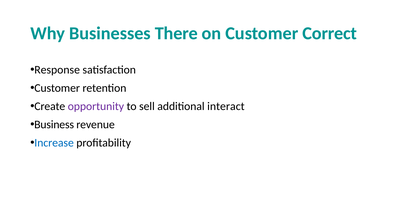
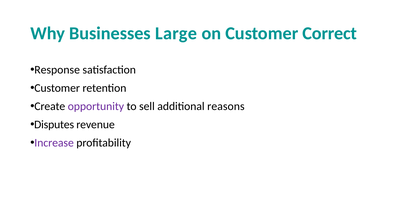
There: There -> Large
interact: interact -> reasons
Business: Business -> Disputes
Increase colour: blue -> purple
